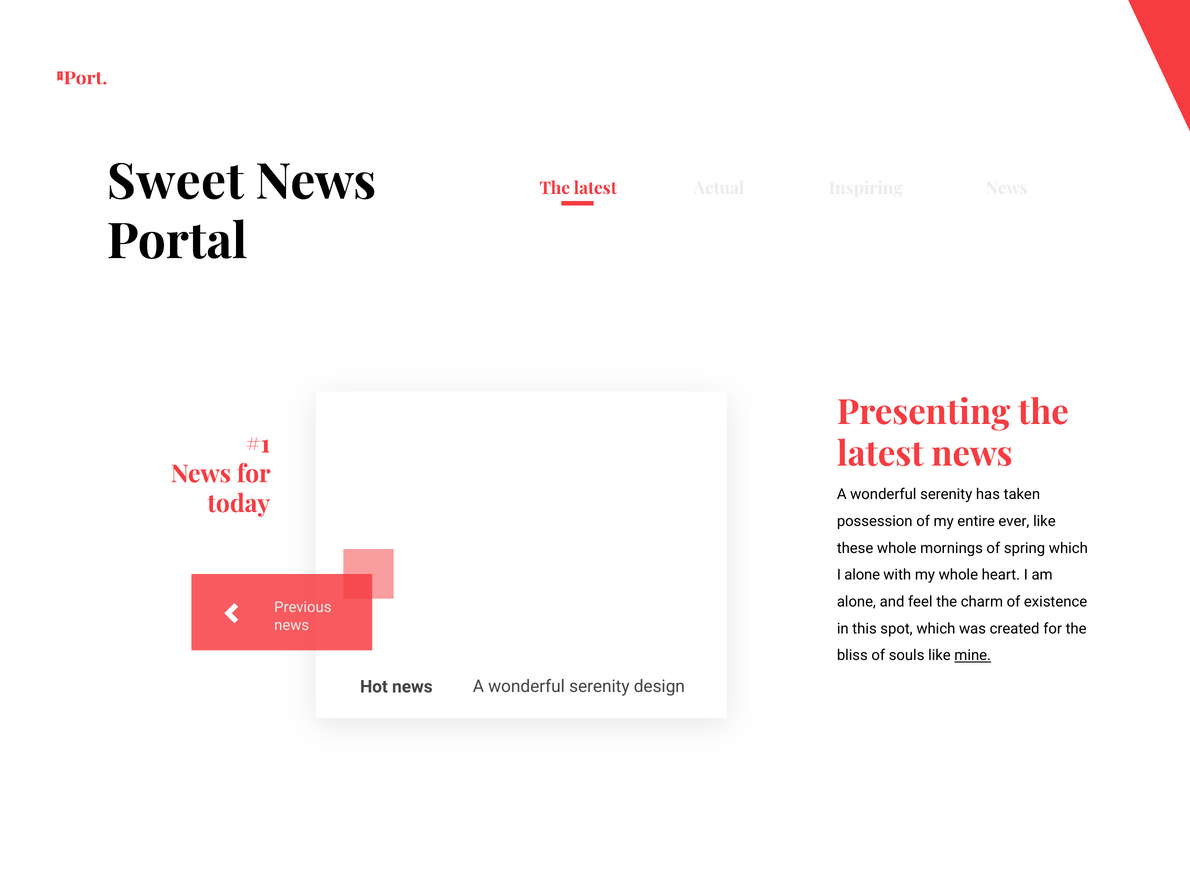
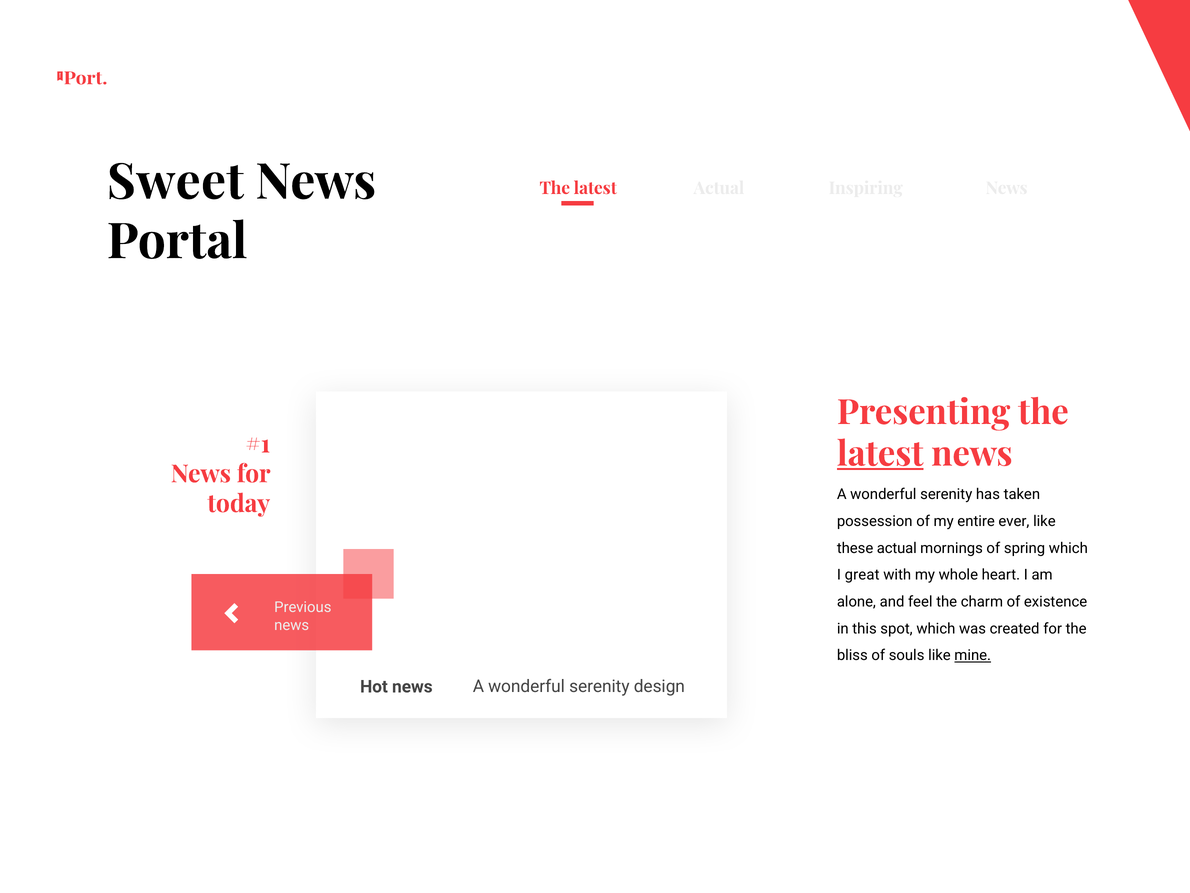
latest at (880, 454) underline: none -> present
these whole: whole -> actual
I alone: alone -> great
